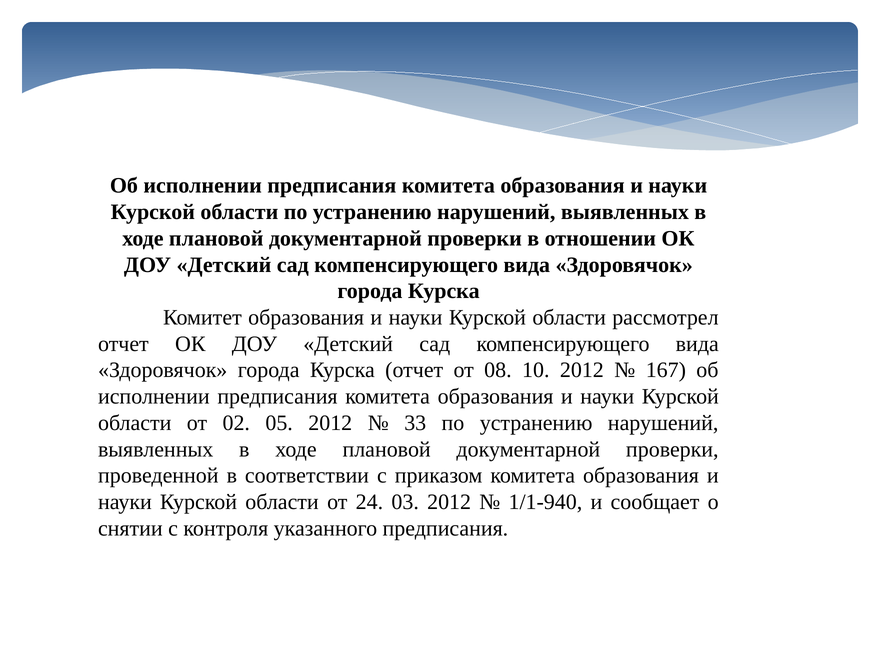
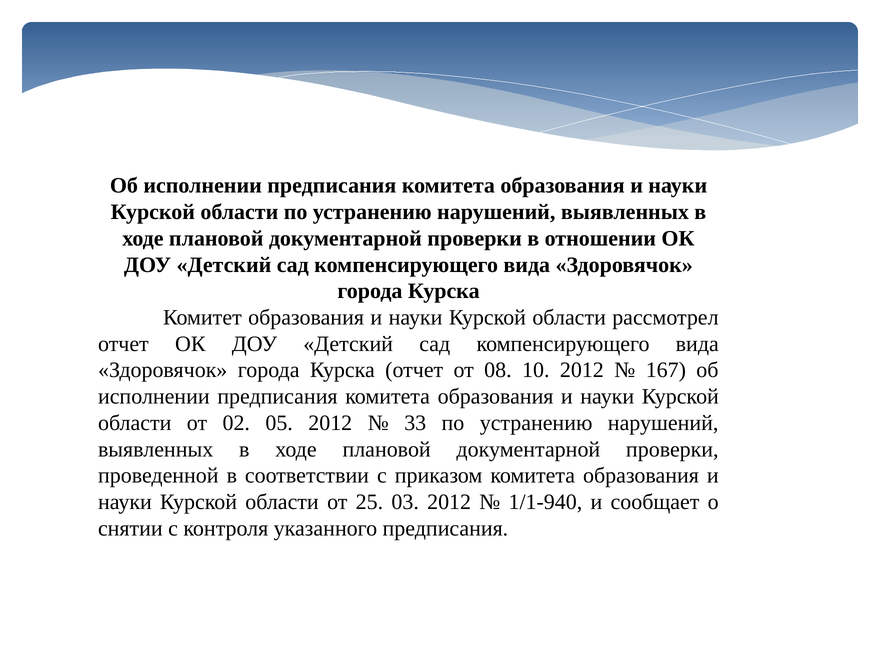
24: 24 -> 25
